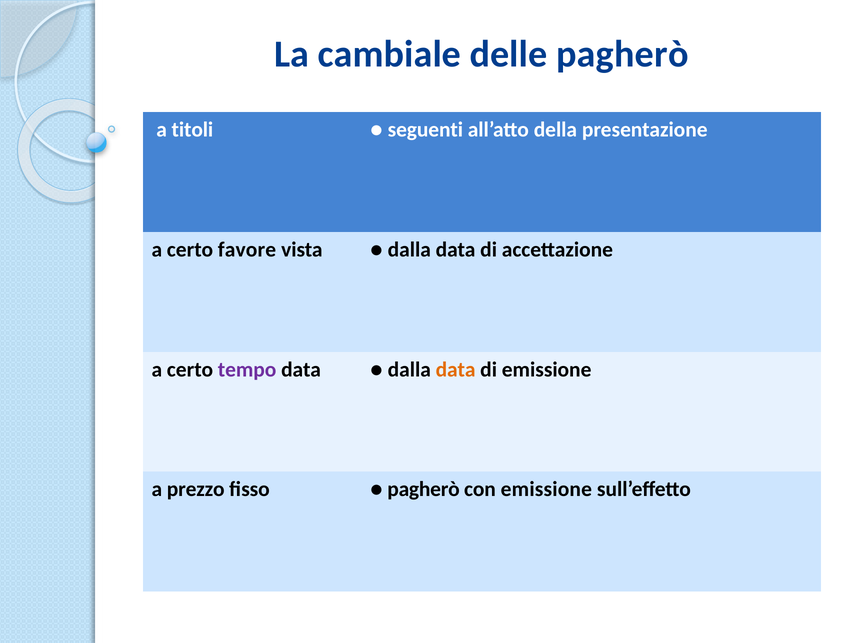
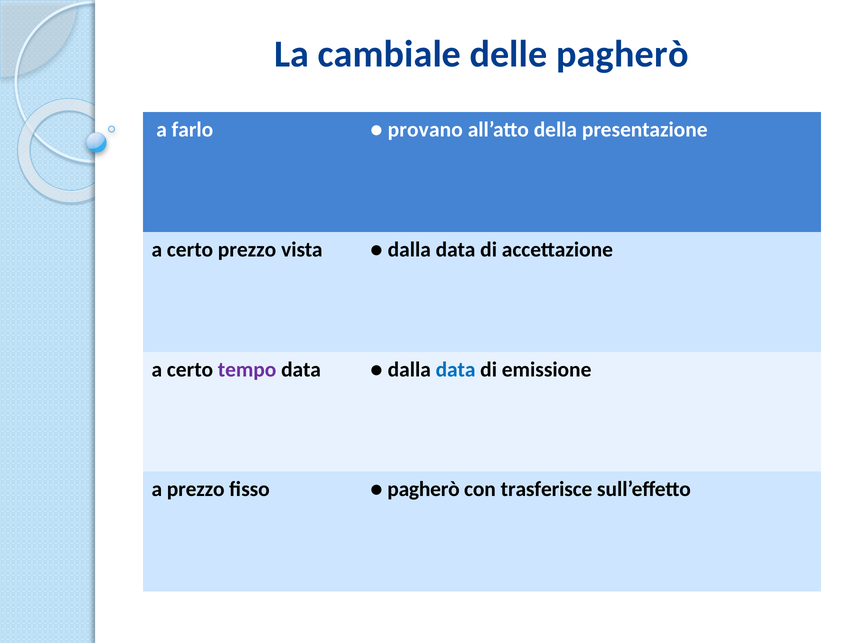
titoli: titoli -> farlo
seguenti: seguenti -> provano
certo favore: favore -> prezzo
data at (456, 370) colour: orange -> blue
con emissione: emissione -> trasferisce
